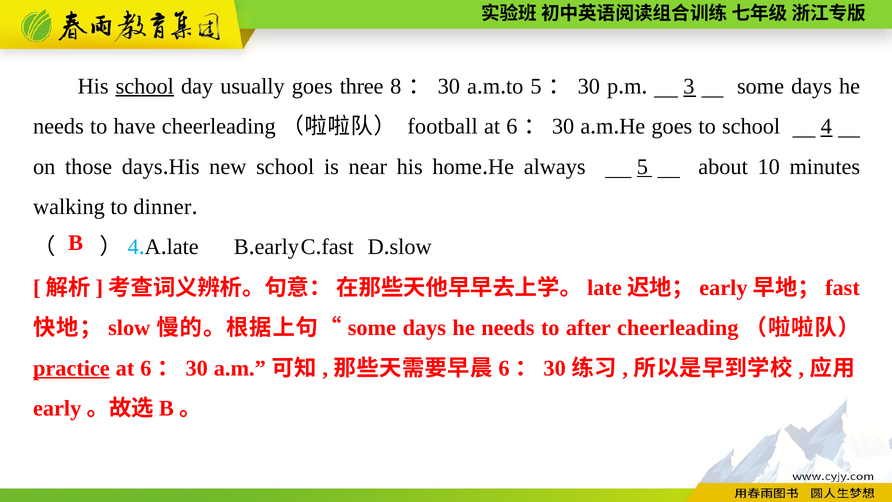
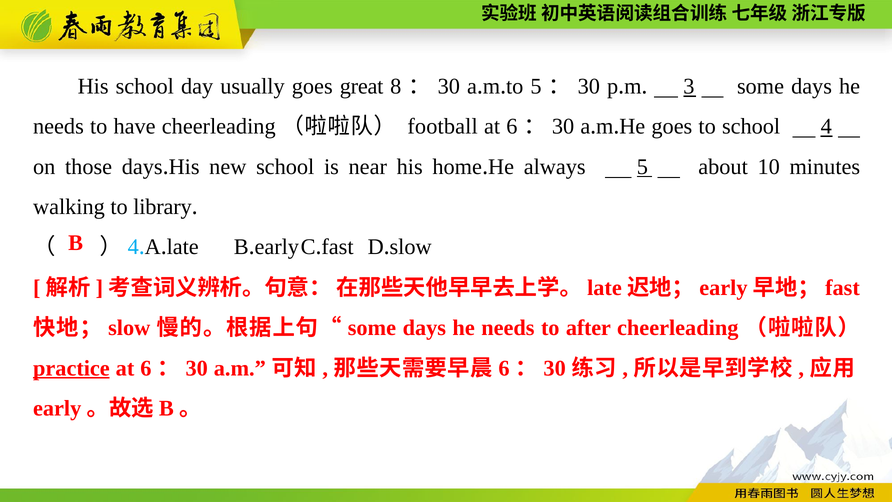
school at (145, 86) underline: present -> none
three: three -> great
dinner: dinner -> library
